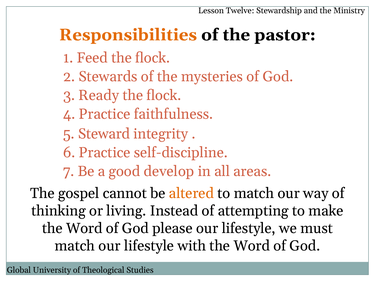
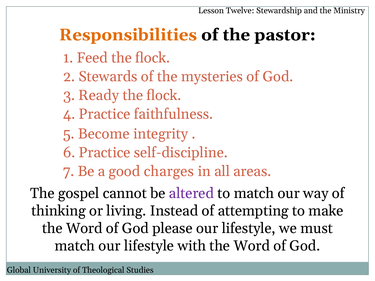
Steward: Steward -> Become
develop: develop -> charges
altered colour: orange -> purple
